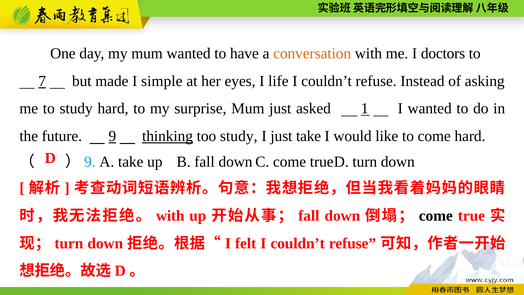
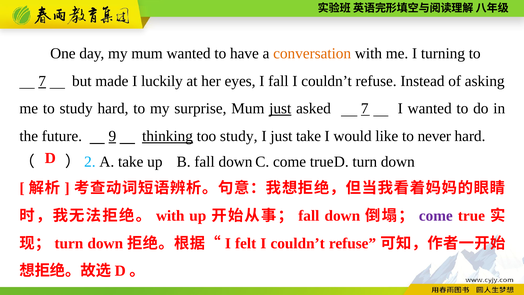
doctors: doctors -> turning
simple: simple -> luckily
I life: life -> fall
just at (280, 109) underline: none -> present
asked 1: 1 -> 7
to come: come -> never
9 at (90, 162): 9 -> 2
come at (436, 216) colour: black -> purple
